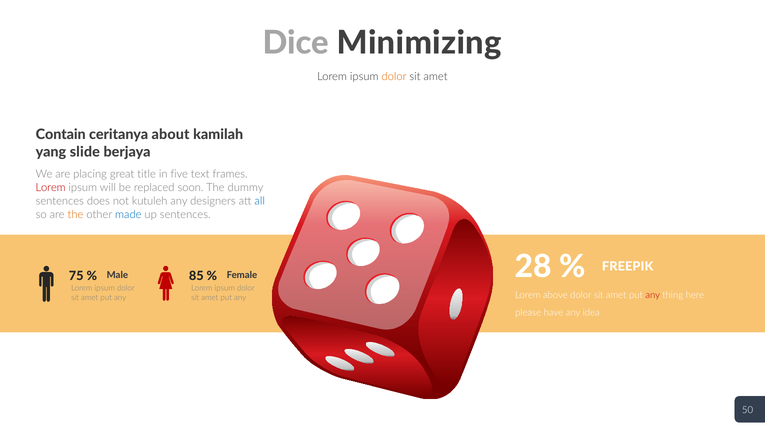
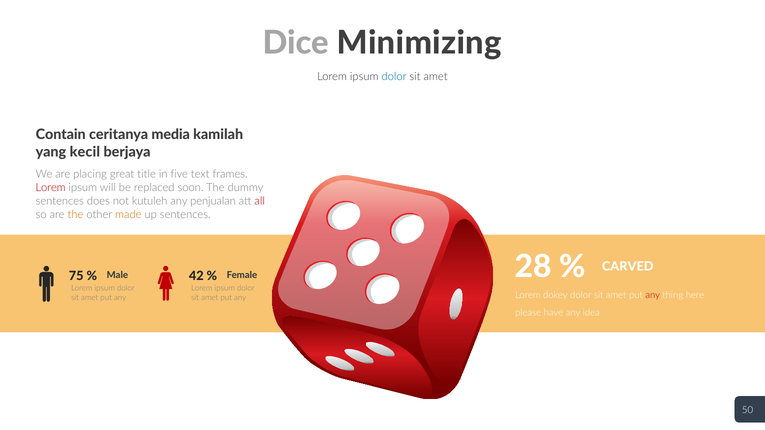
dolor at (394, 77) colour: orange -> blue
about: about -> media
slide: slide -> kecil
designers: designers -> penjualan
all colour: blue -> red
made colour: blue -> orange
FREEPIK: FREEPIK -> CARVED
85: 85 -> 42
above: above -> dokey
